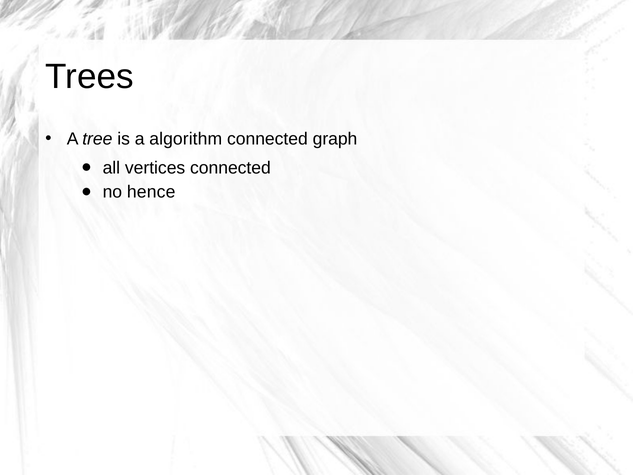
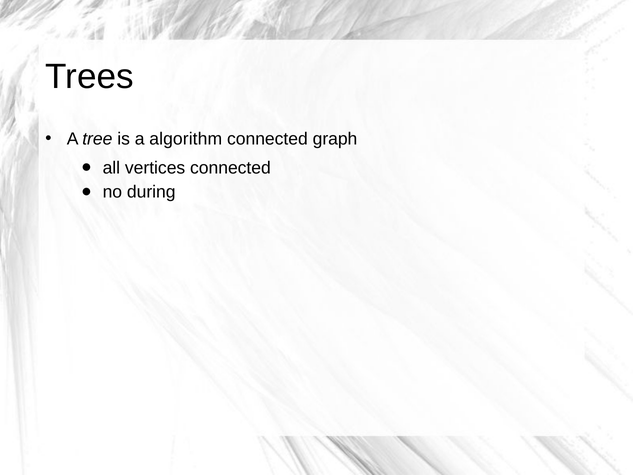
hence: hence -> during
